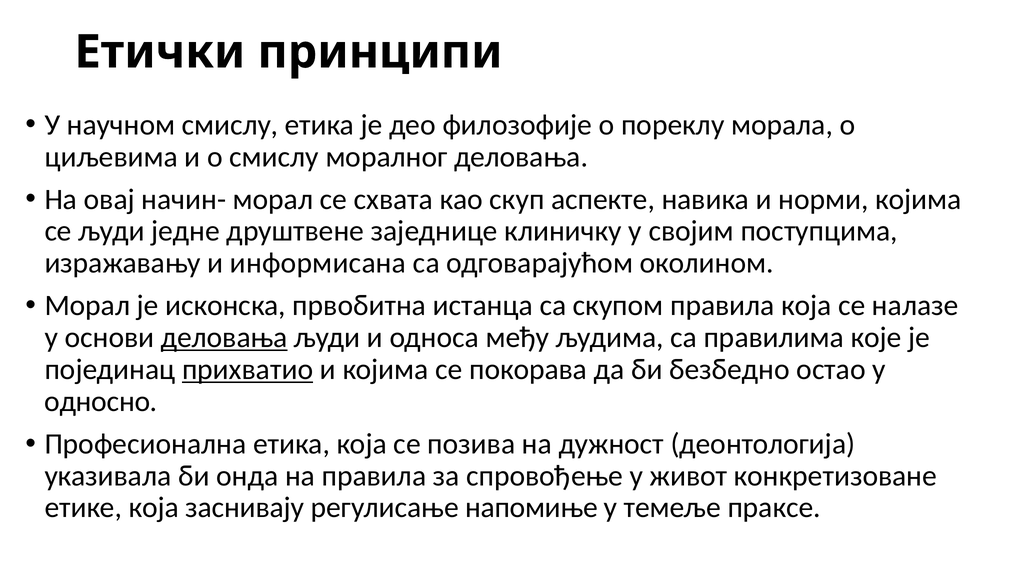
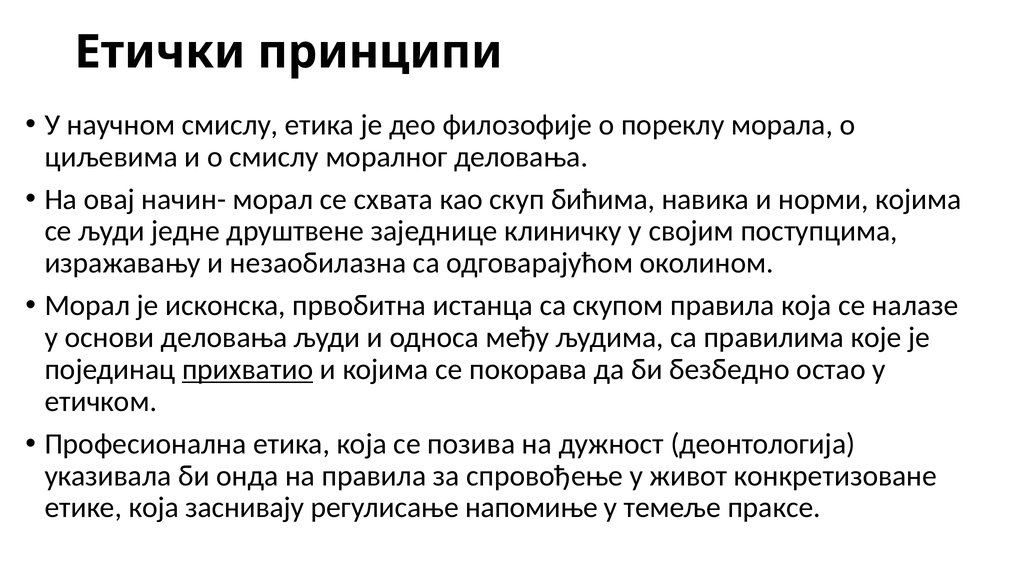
аспекте: аспекте -> бићима
информисана: информисана -> незаобилазна
деловања at (224, 338) underline: present -> none
односно: односно -> етичком
